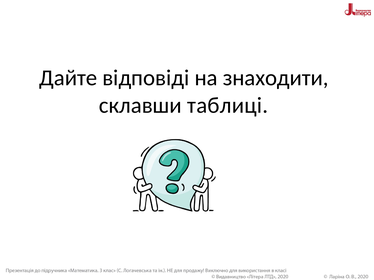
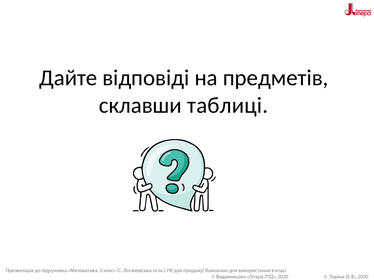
знаходити: знаходити -> предметів
